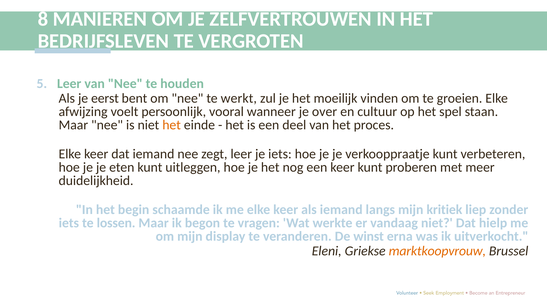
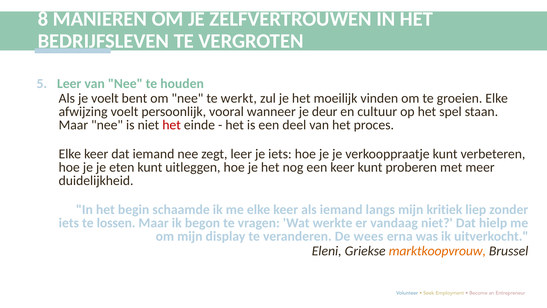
je eerst: eerst -> voelt
over: over -> deur
het at (172, 125) colour: orange -> red
winst: winst -> wees
